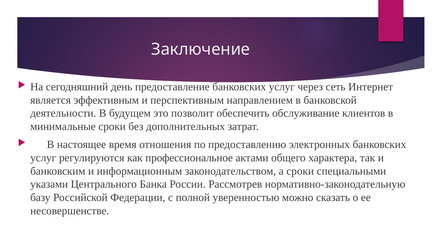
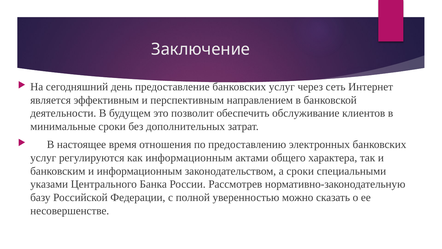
как профессиональное: профессиональное -> информационным
